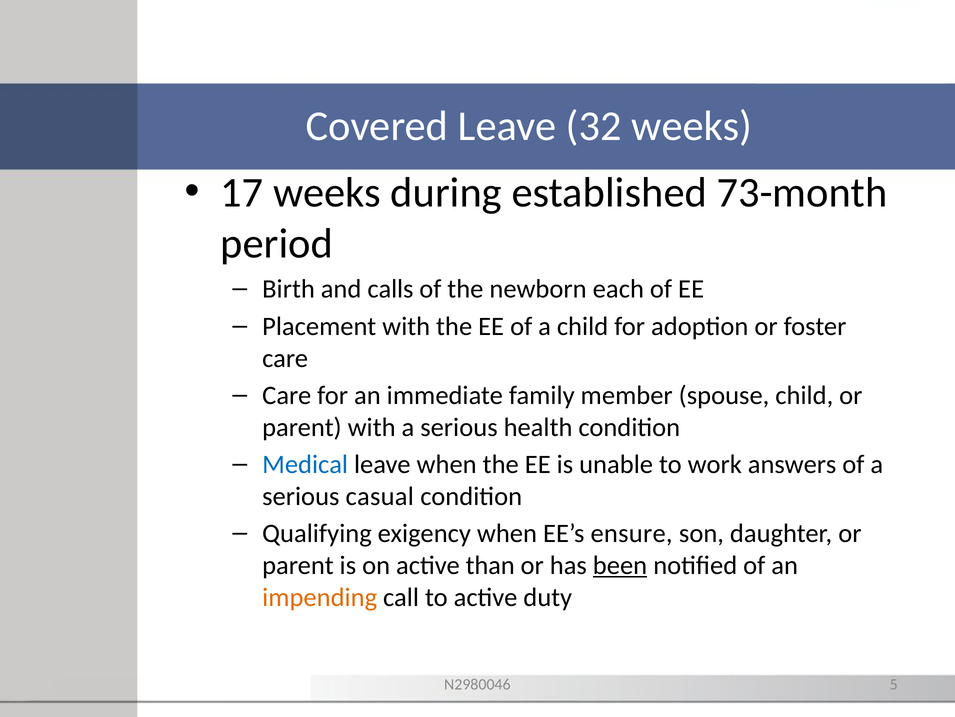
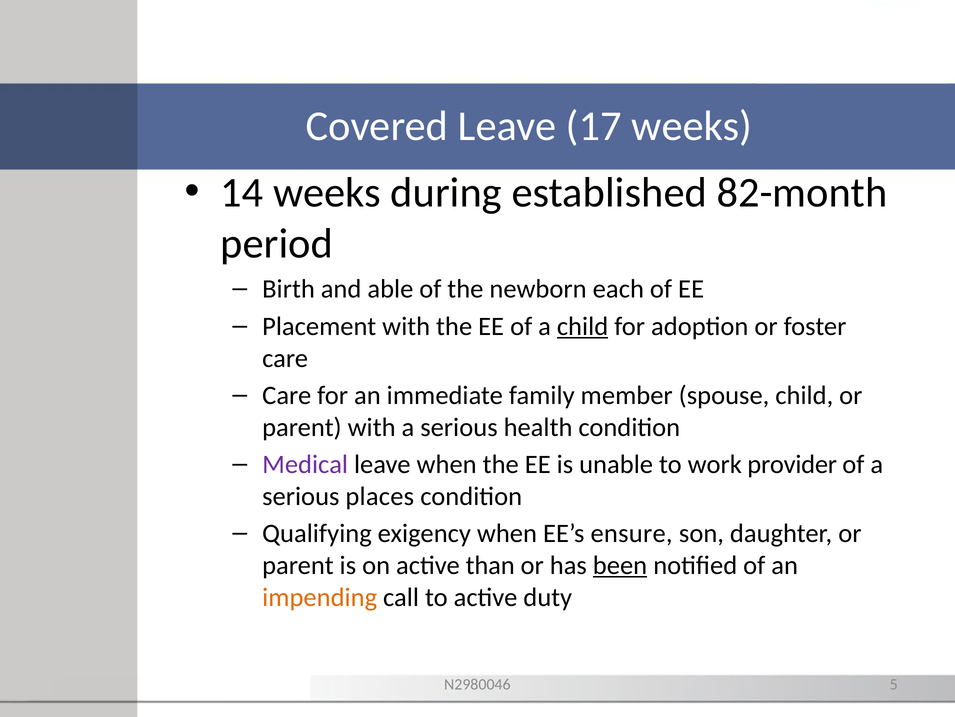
32: 32 -> 17
17: 17 -> 14
73-month: 73-month -> 82-month
calls: calls -> able
child at (583, 326) underline: none -> present
Medical colour: blue -> purple
answers: answers -> provider
casual: casual -> places
